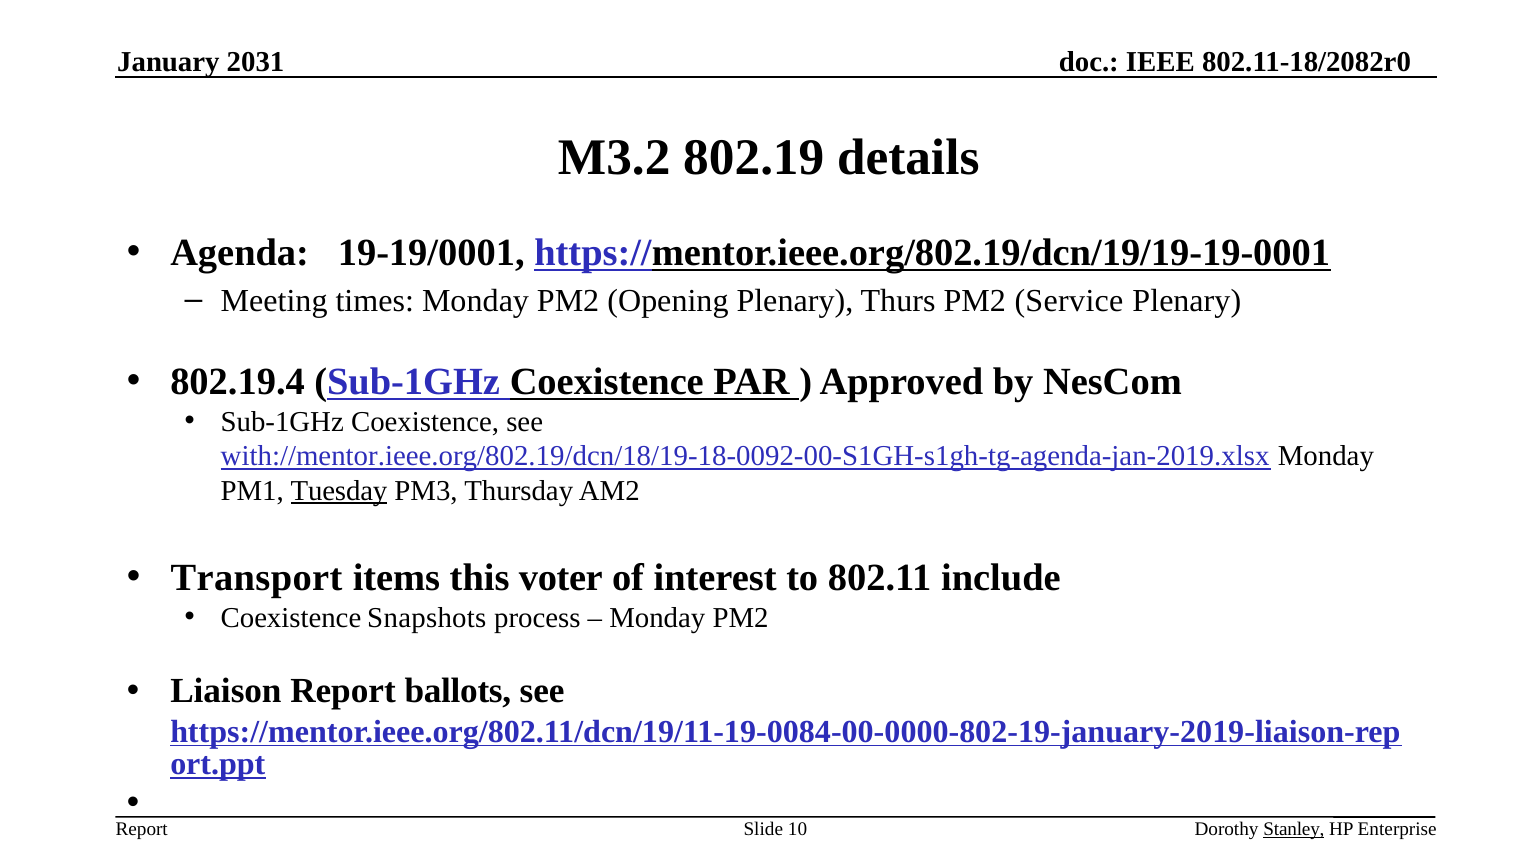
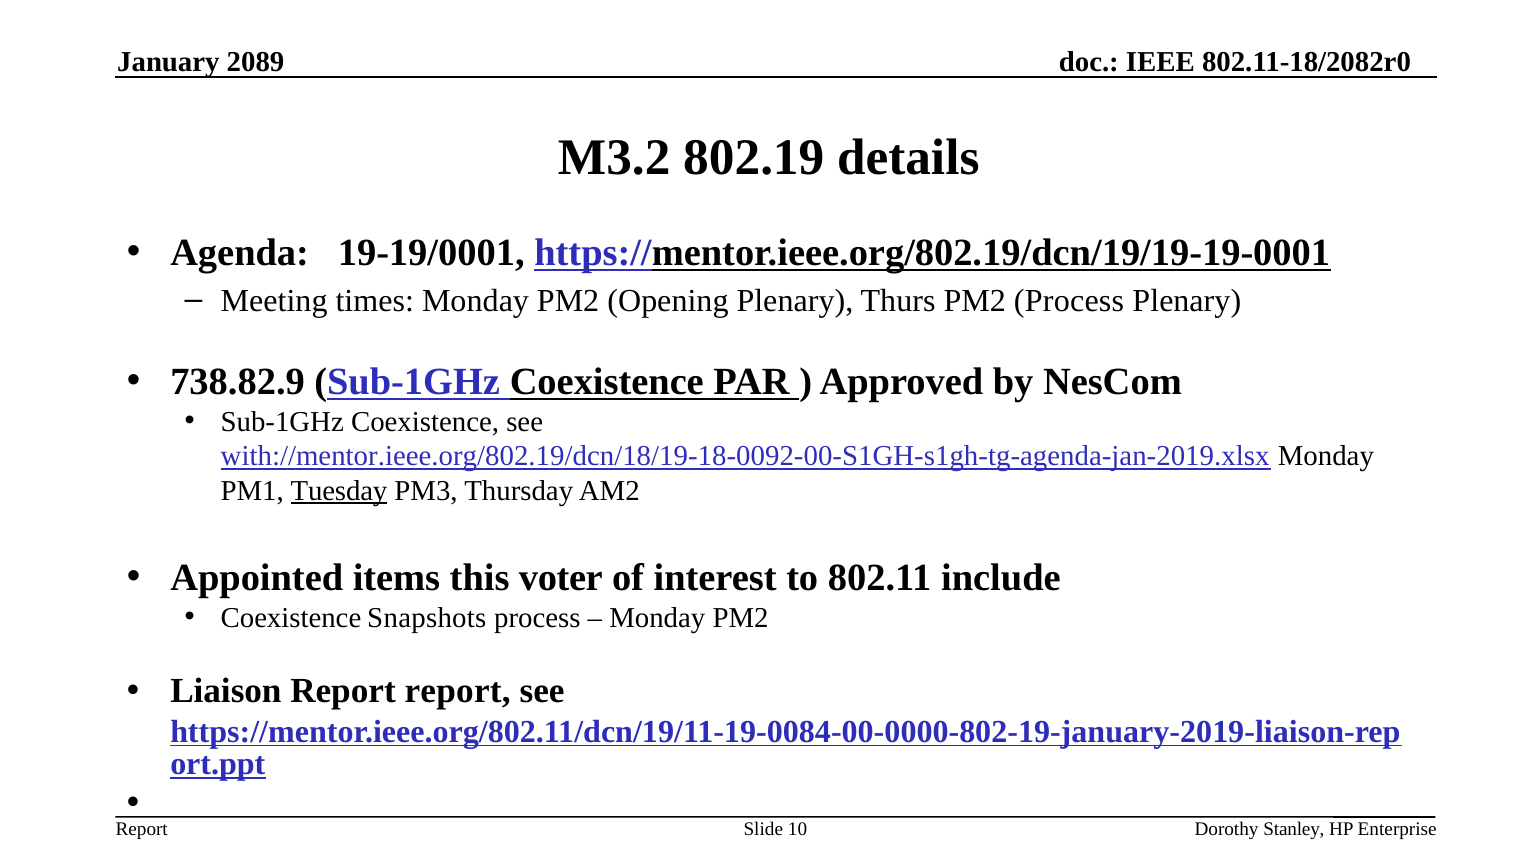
2031: 2031 -> 2089
PM2 Service: Service -> Process
802.19.4: 802.19.4 -> 738.82.9
Transport: Transport -> Appointed
Report ballots: ballots -> report
Stanley underline: present -> none
